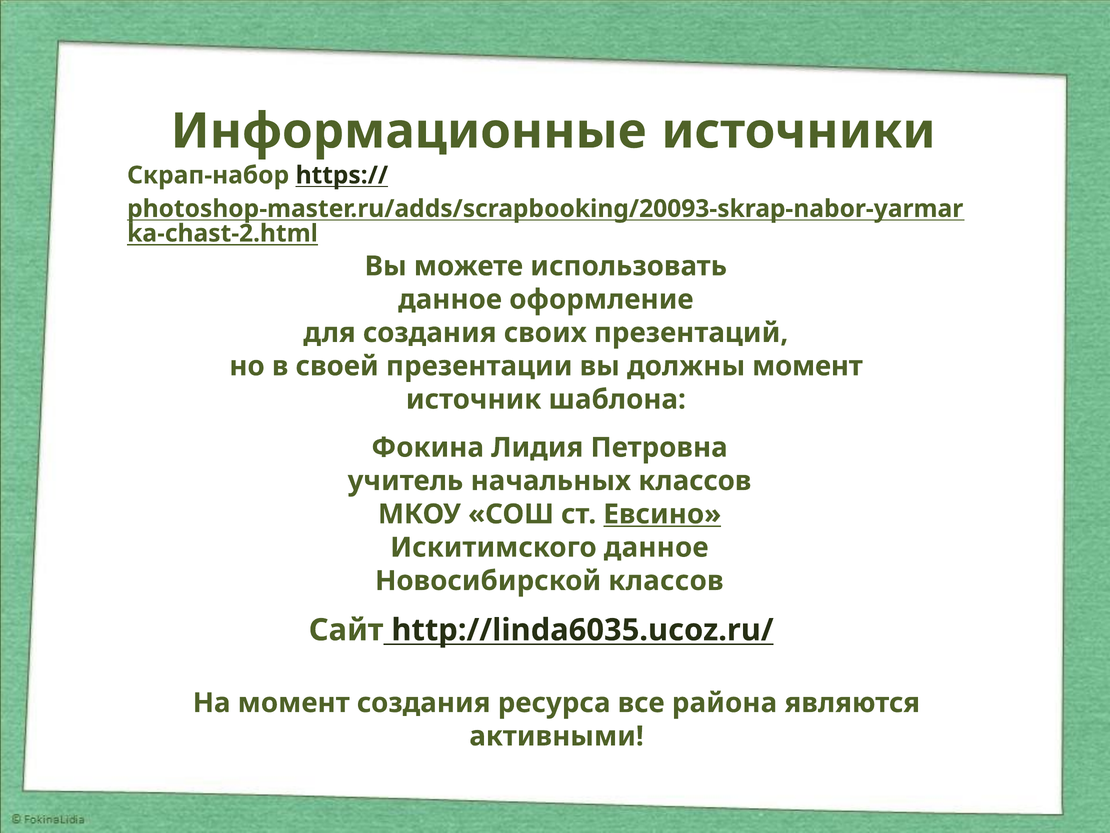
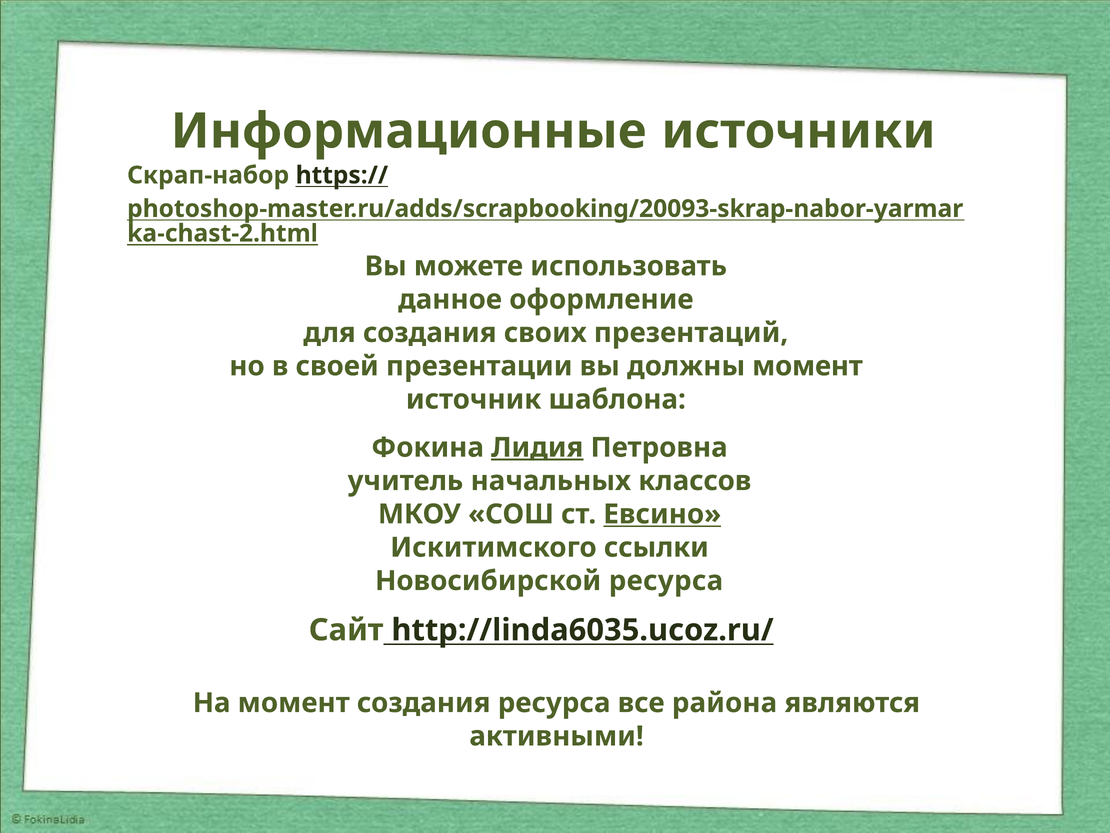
Лидия underline: none -> present
Искитимского данное: данное -> ссылки
Новосибирской классов: классов -> ресурса
